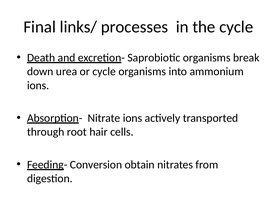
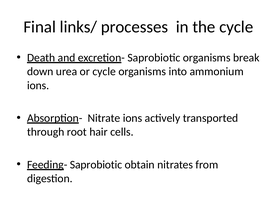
Feeding- Conversion: Conversion -> Saprobiotic
